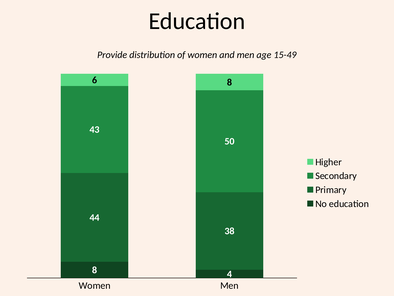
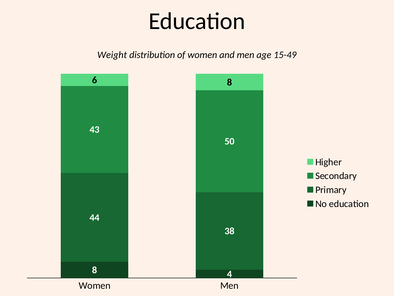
Provide: Provide -> Weight
